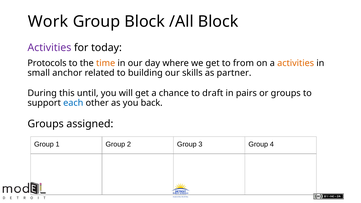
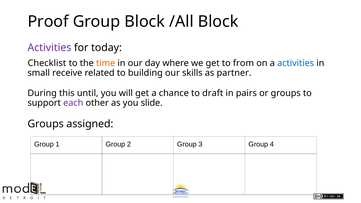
Work: Work -> Proof
Protocols: Protocols -> Checklist
activities at (296, 63) colour: orange -> blue
anchor: anchor -> receive
each colour: blue -> purple
back: back -> slide
